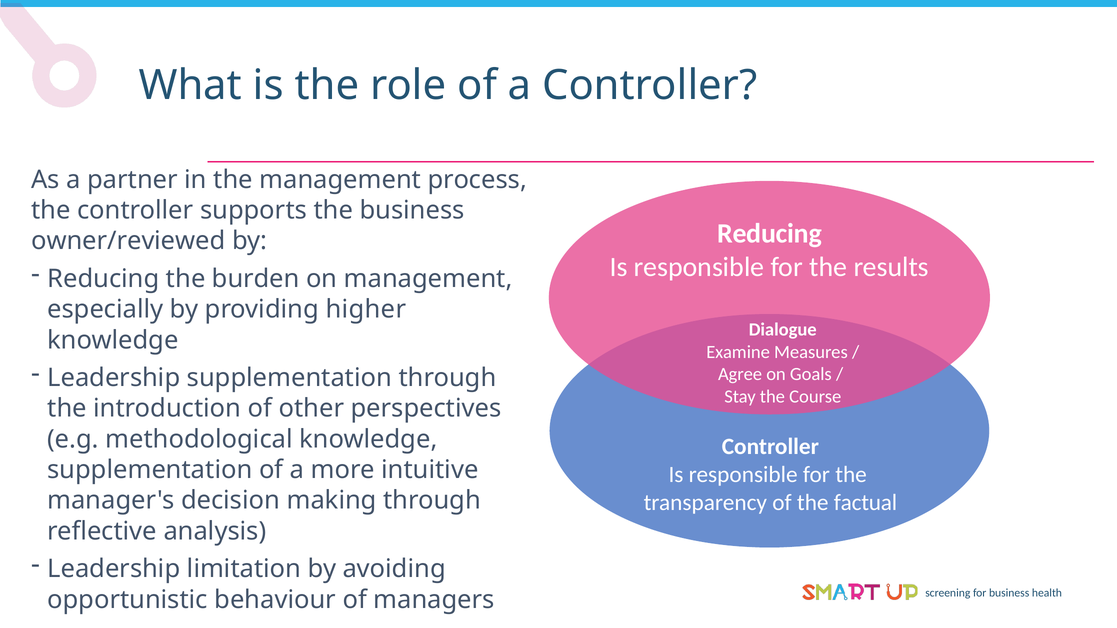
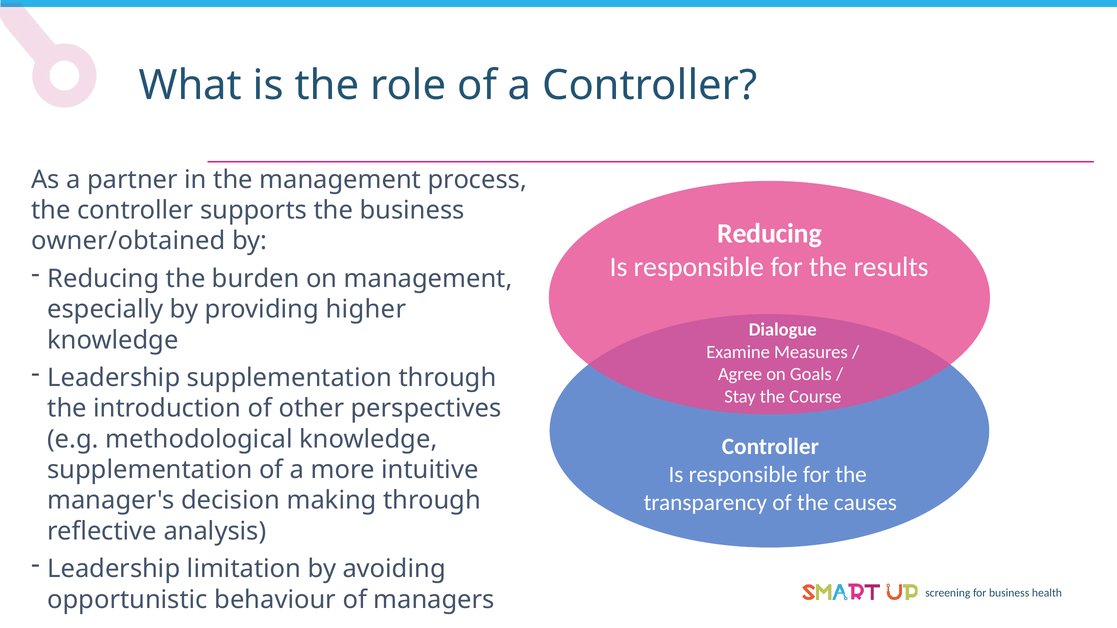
owner/reviewed: owner/reviewed -> owner/obtained
factual: factual -> causes
